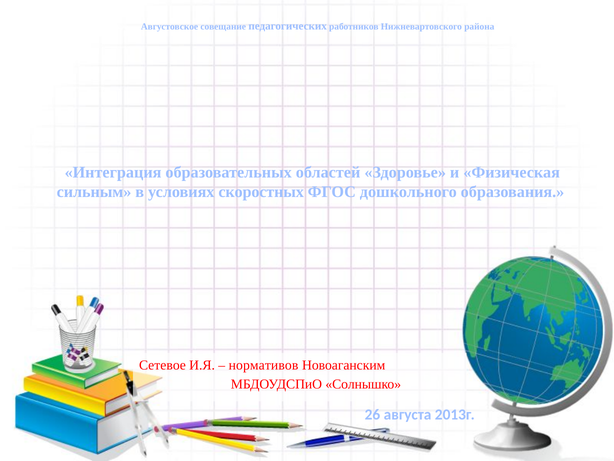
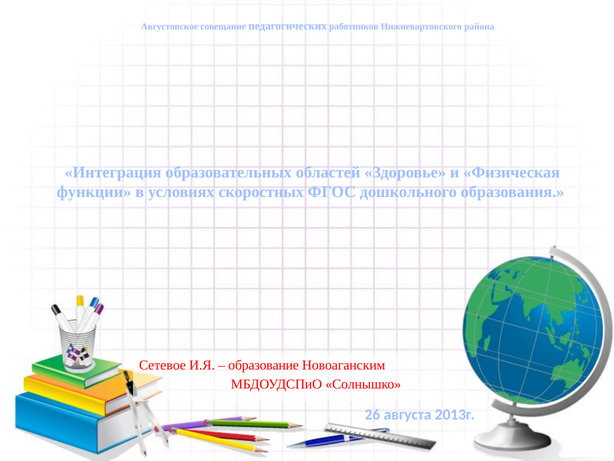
сильным: сильным -> функции
нормативов: нормативов -> образование
